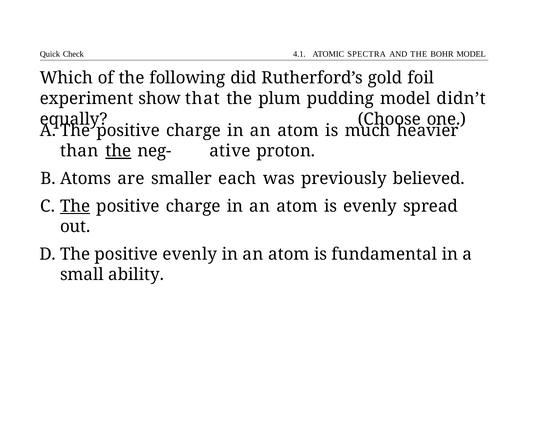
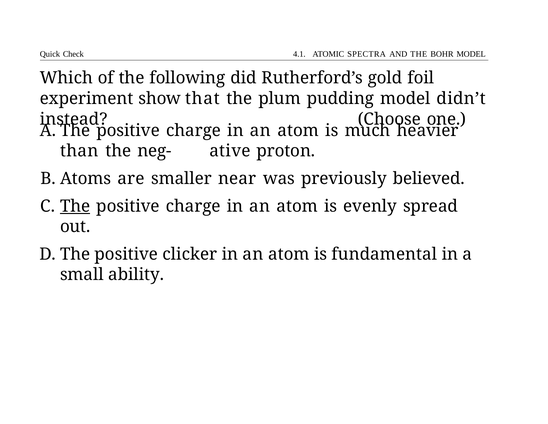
equally: equally -> instead
the at (118, 151) underline: present -> none
each: each -> near
positive evenly: evenly -> clicker
